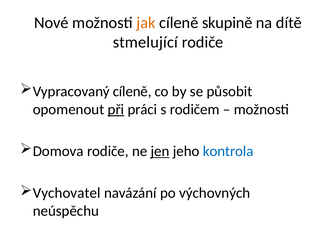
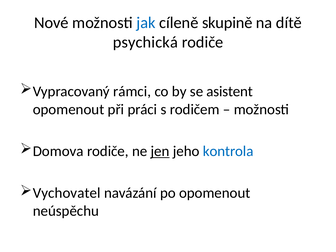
jak colour: orange -> blue
stmelující: stmelující -> psychická
Vypracovaný cíleně: cíleně -> rámci
působit: působit -> asistent
při underline: present -> none
po výchovných: výchovných -> opomenout
